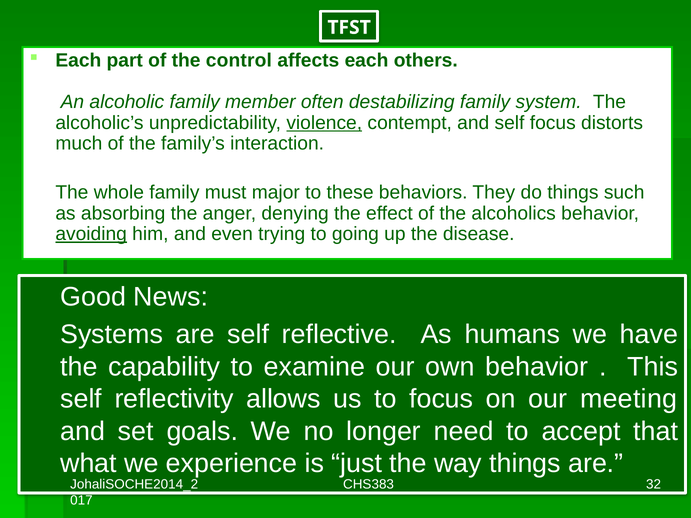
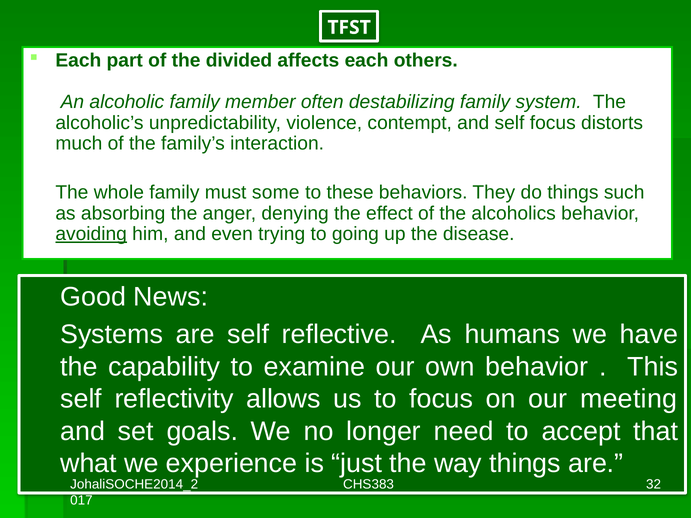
control: control -> divided
violence underline: present -> none
major: major -> some
